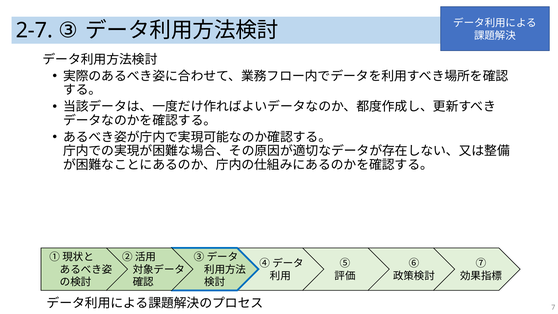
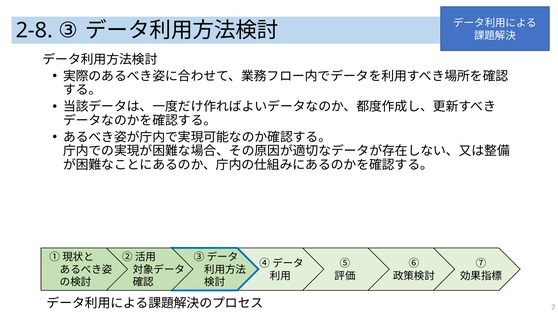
2-7: 2-7 -> 2-8
